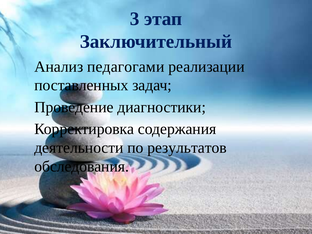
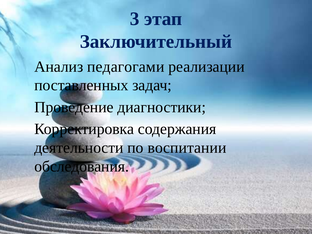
результатов: результатов -> воспитании
